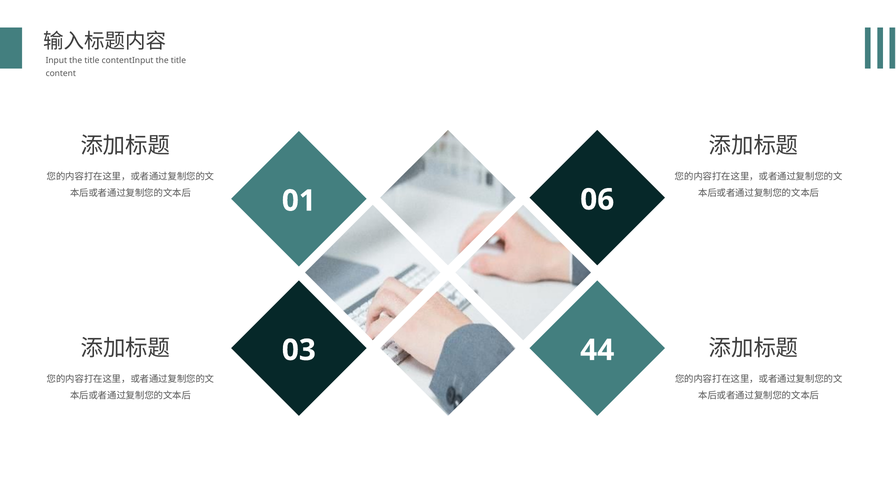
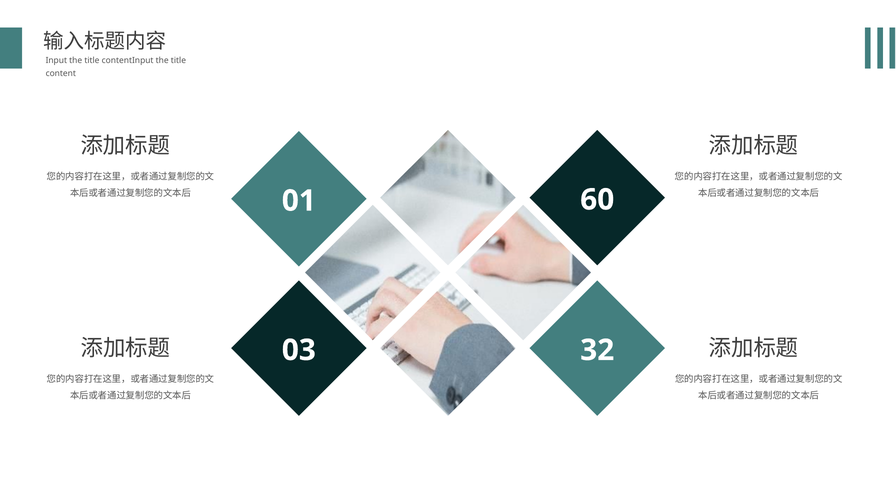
06: 06 -> 60
44: 44 -> 32
